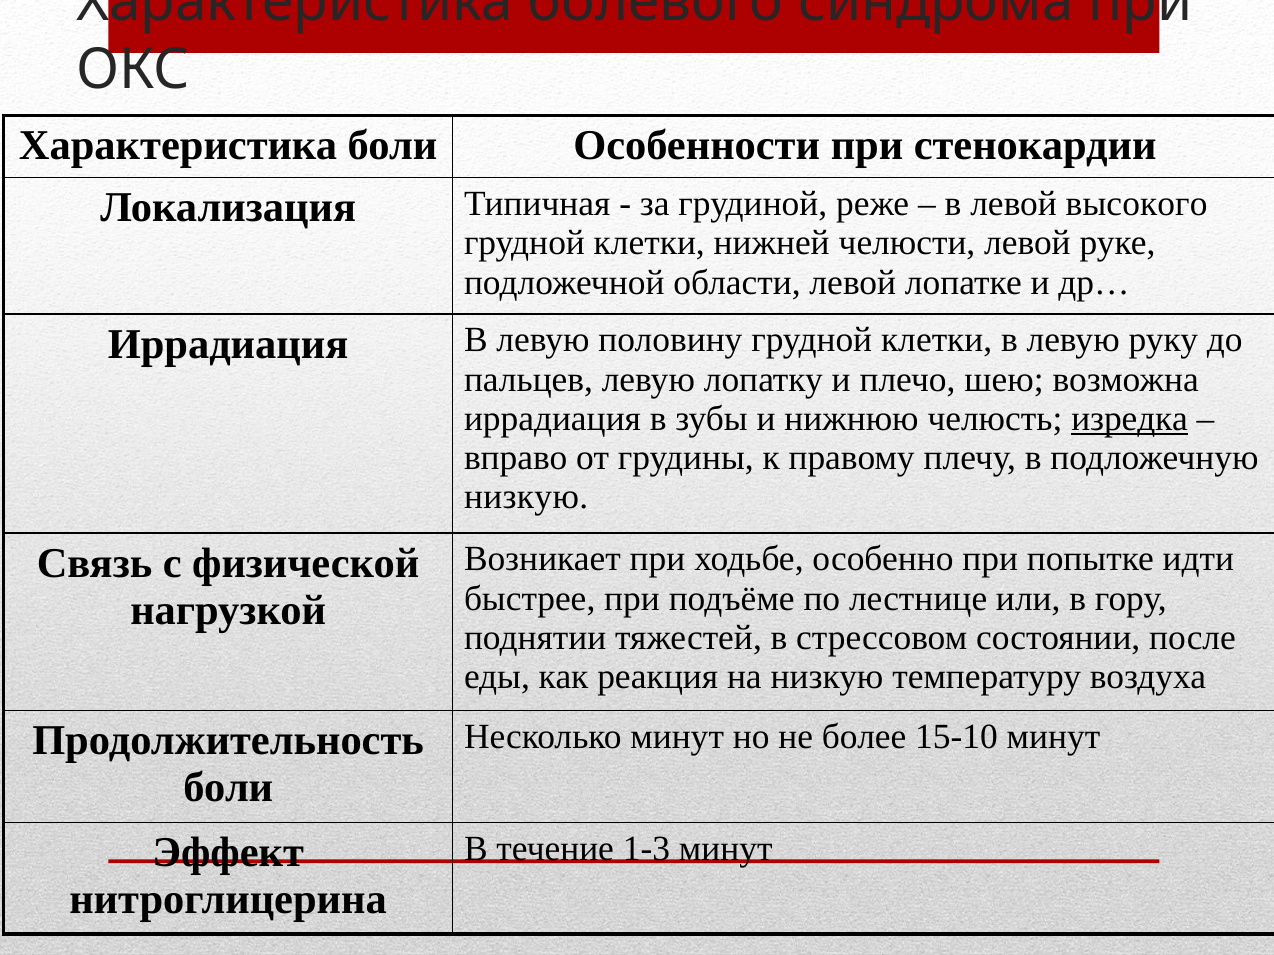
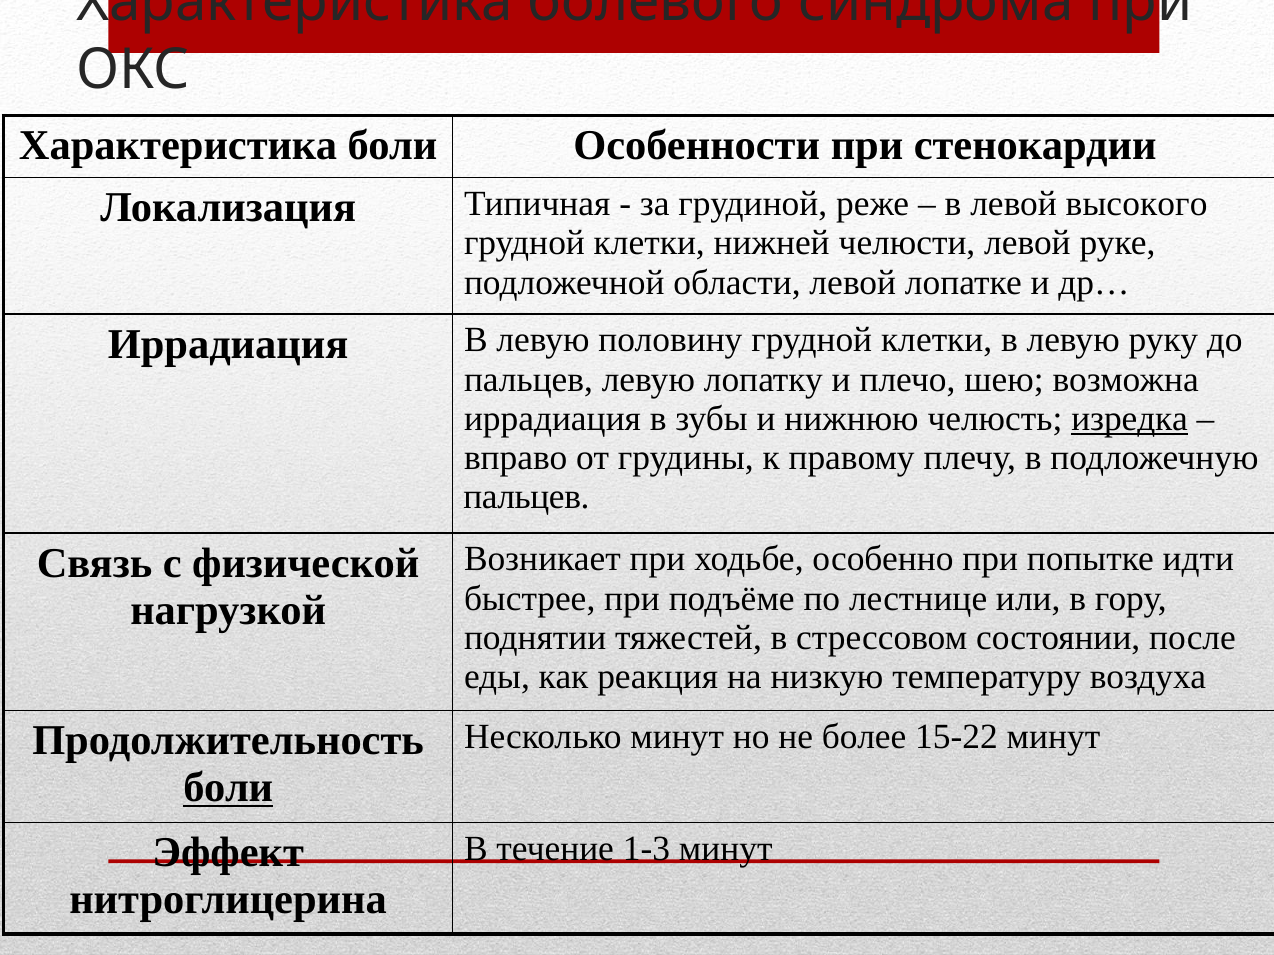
низкую at (526, 498): низкую -> пальцев
15-10: 15-10 -> 15-22
боли at (228, 788) underline: none -> present
